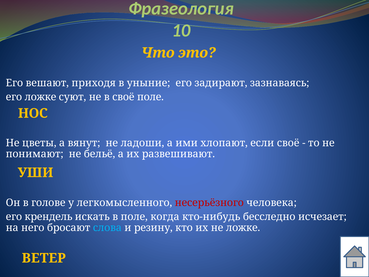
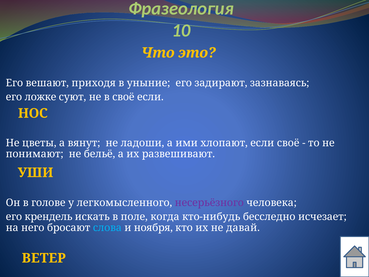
своё поле: поле -> если
несерьёзного colour: red -> purple
резину: резину -> ноября
не ложке: ложке -> давай
